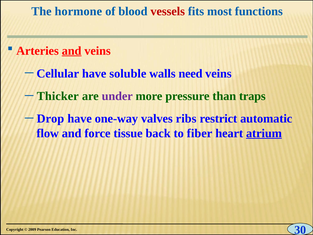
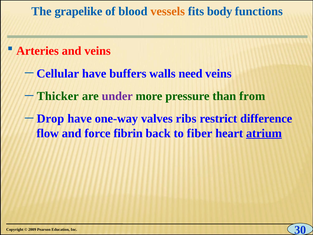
hormone: hormone -> grapelike
vessels colour: red -> orange
most: most -> body
and at (72, 51) underline: present -> none
soluble: soluble -> buffers
traps: traps -> from
automatic: automatic -> difference
tissue: tissue -> fibrin
